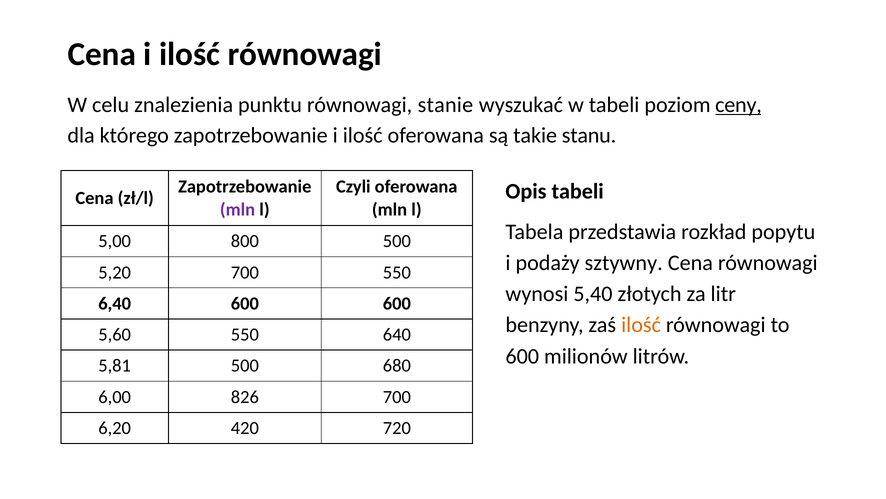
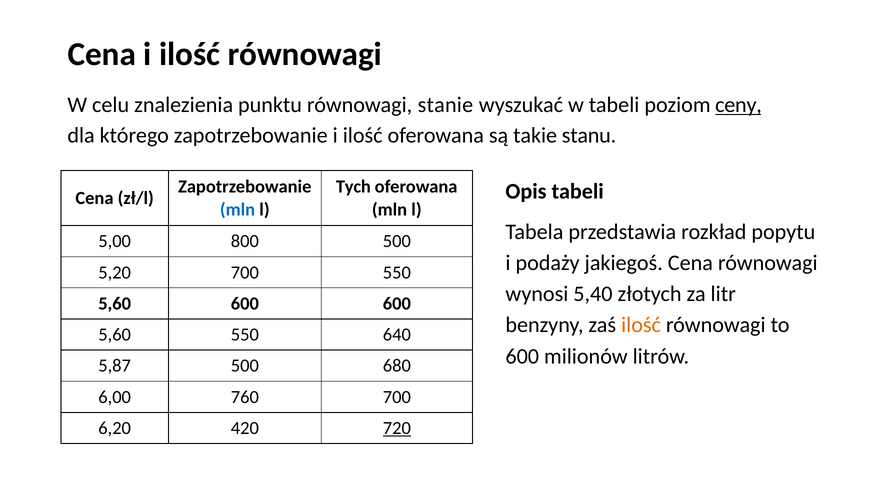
Czyli: Czyli -> Tych
mln at (238, 209) colour: purple -> blue
sztywny: sztywny -> jakiegoś
6,40 at (115, 303): 6,40 -> 5,60
5,81: 5,81 -> 5,87
826: 826 -> 760
720 underline: none -> present
